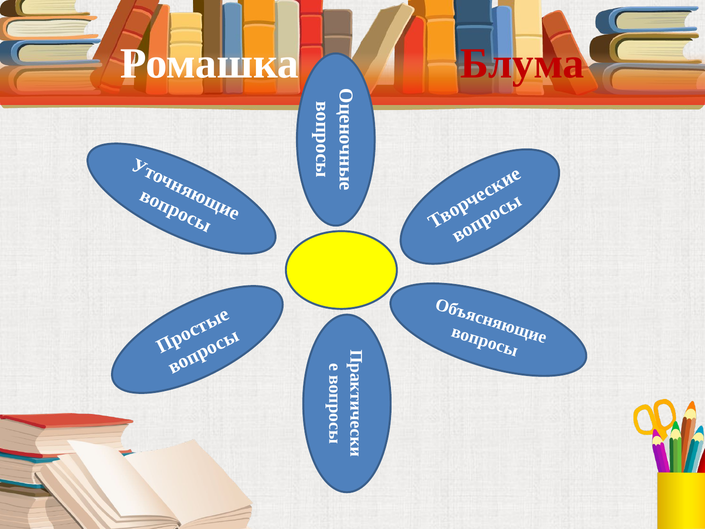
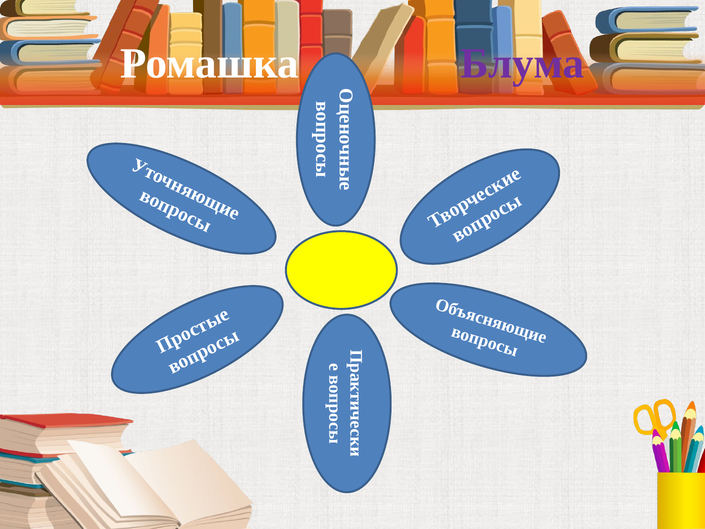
Блума colour: red -> purple
